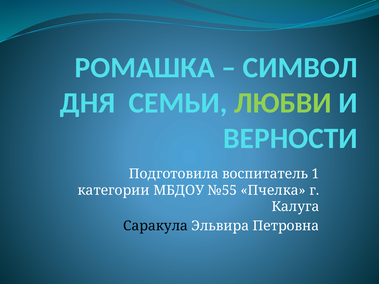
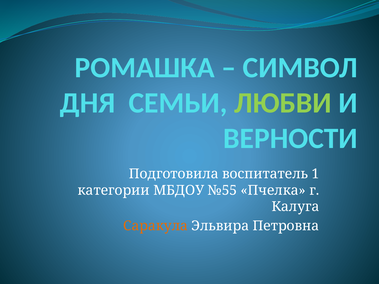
Саракула colour: black -> orange
